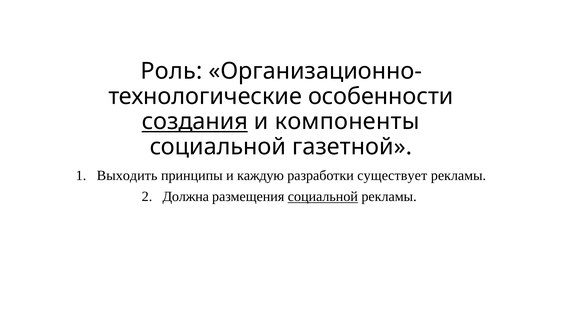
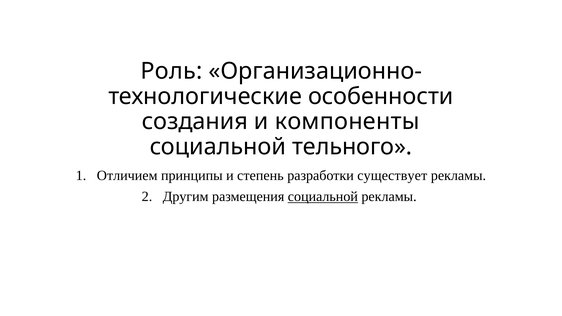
создания underline: present -> none
газетной: газетной -> тельного
Выходить: Выходить -> Отличием
каждую: каждую -> степень
Должна: Должна -> Другим
